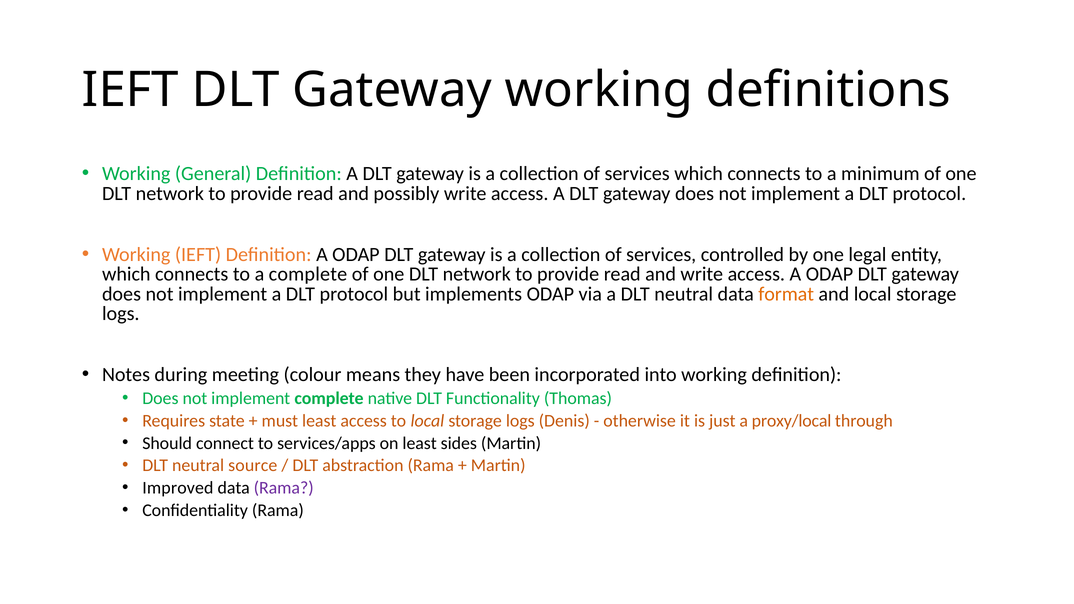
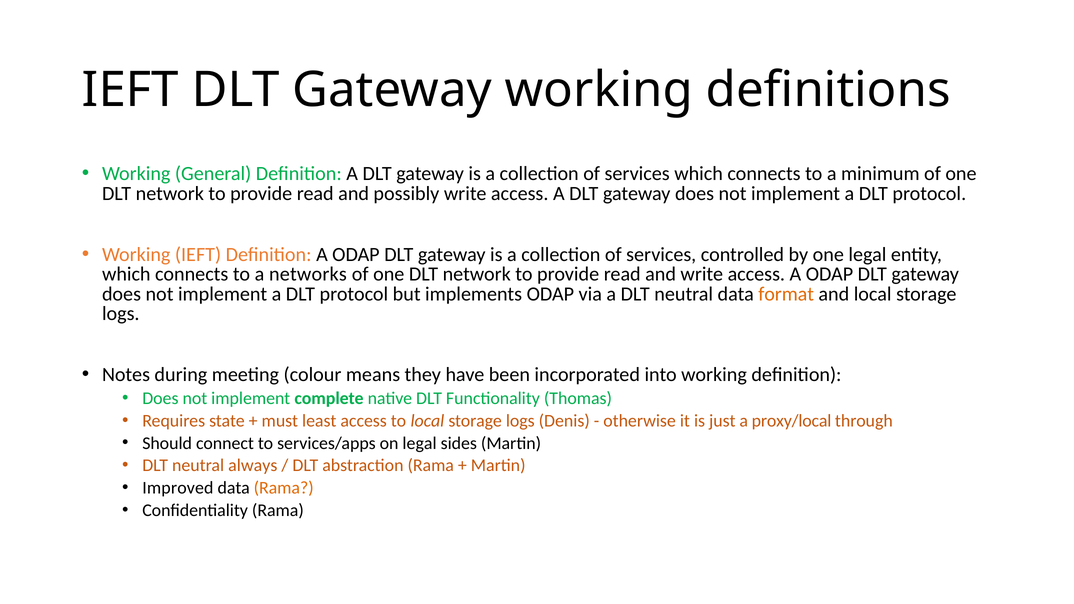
a complete: complete -> networks
on least: least -> legal
source: source -> always
Rama at (284, 488) colour: purple -> orange
